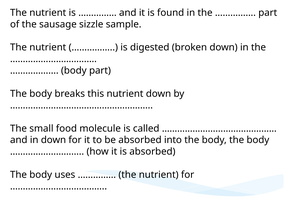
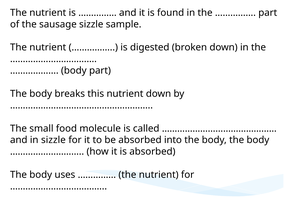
in down: down -> sizzle
